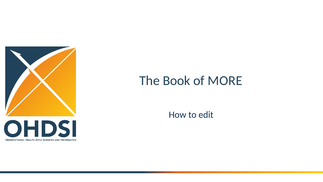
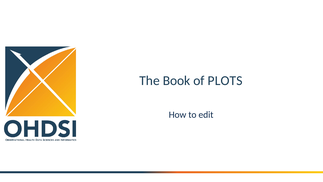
MORE: MORE -> PLOTS
